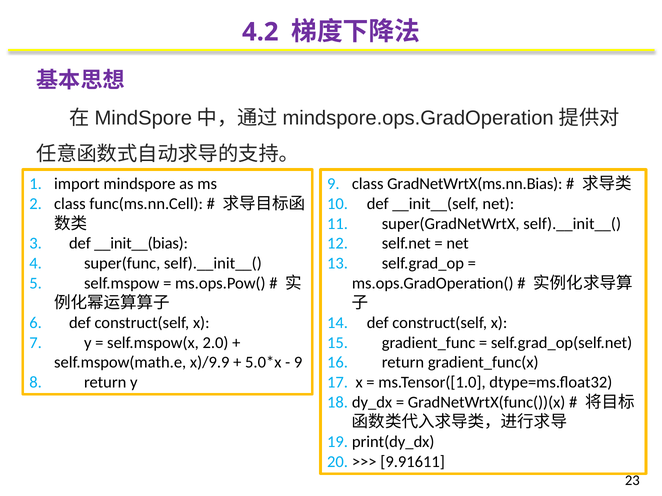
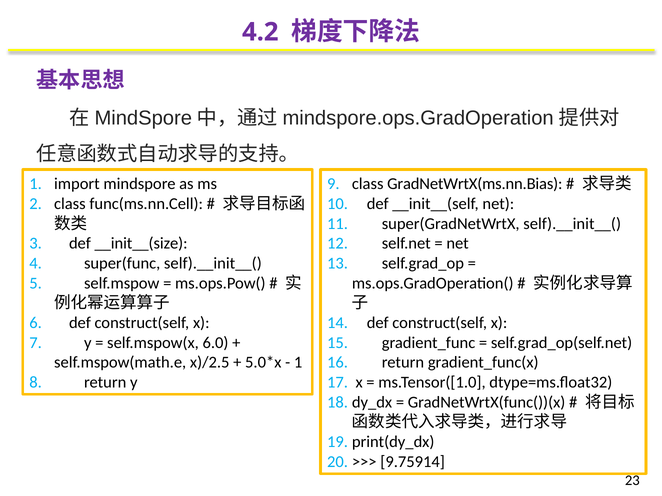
__init__(bias: __init__(bias -> __init__(size
2.0: 2.0 -> 6.0
x)/9.9: x)/9.9 -> x)/2.5
9 at (298, 363): 9 -> 1
9.91611: 9.91611 -> 9.75914
